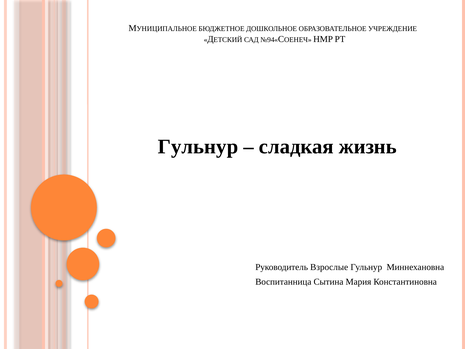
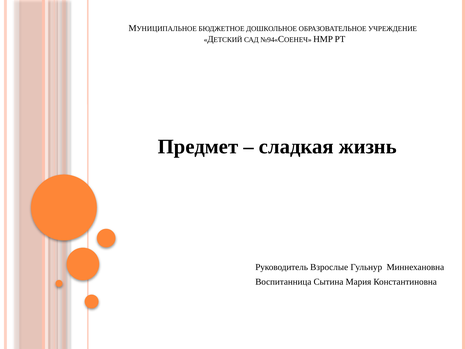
Гульнур at (198, 147): Гульнур -> Предмет
